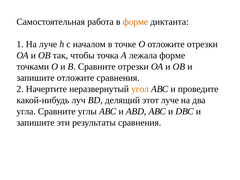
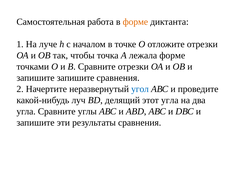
запишите отложите: отложите -> запишите
угол colour: orange -> blue
этот луче: луче -> угла
